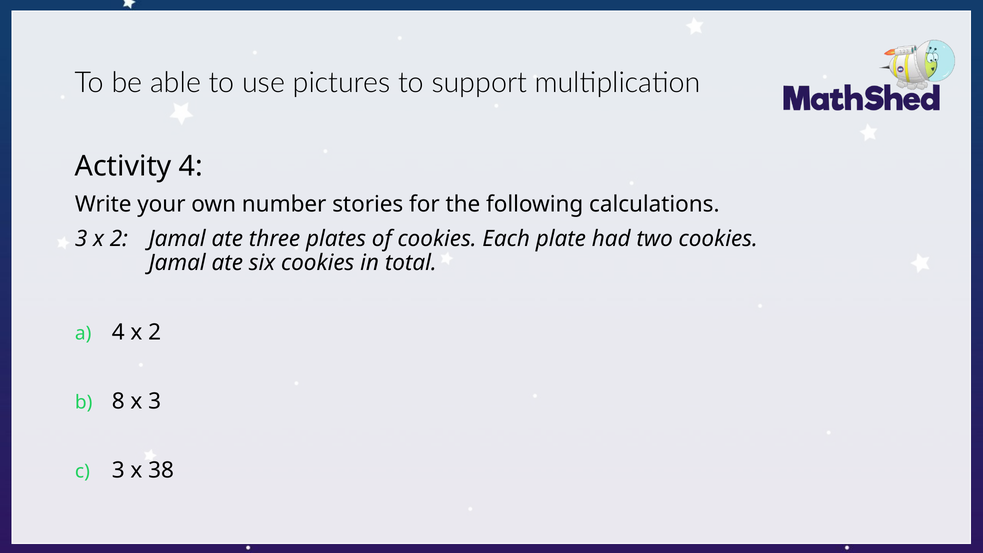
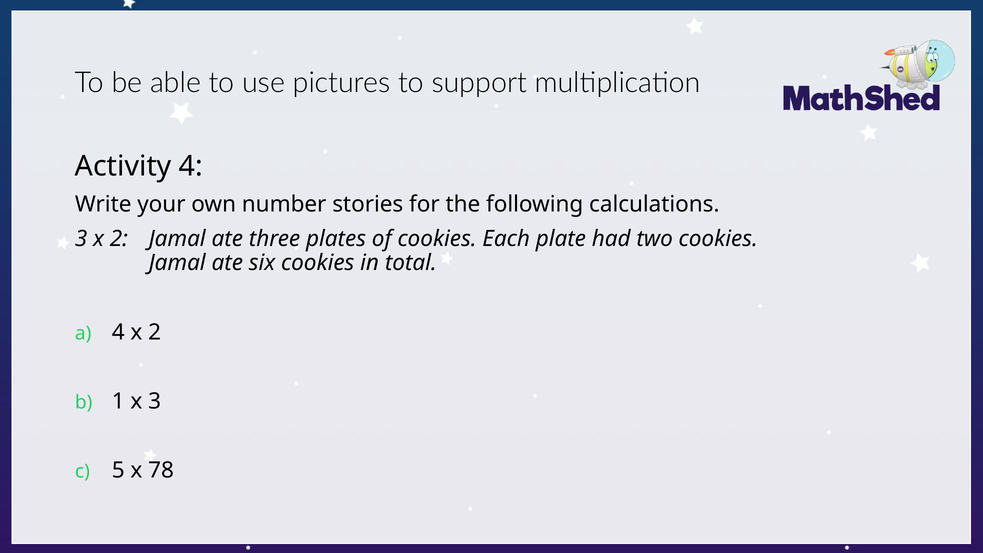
8: 8 -> 1
3 at (118, 470): 3 -> 5
38: 38 -> 78
